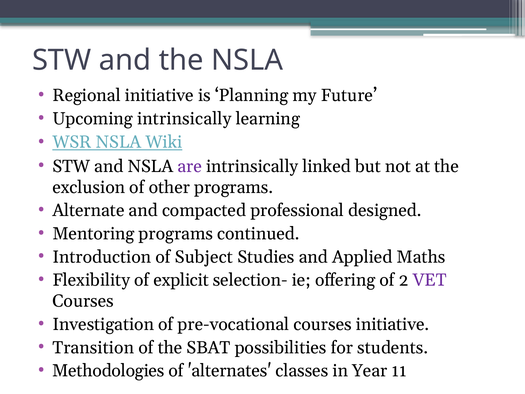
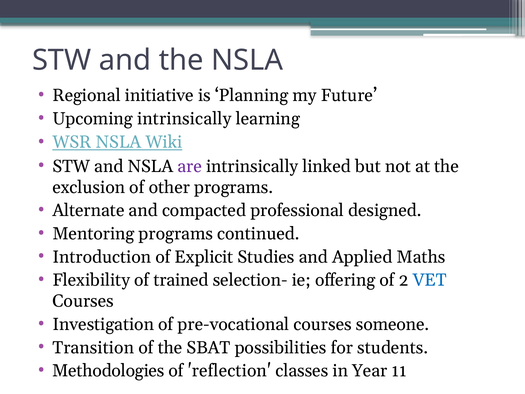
Subject: Subject -> Explicit
explicit: explicit -> trained
VET colour: purple -> blue
courses initiative: initiative -> someone
alternates: alternates -> reflection
